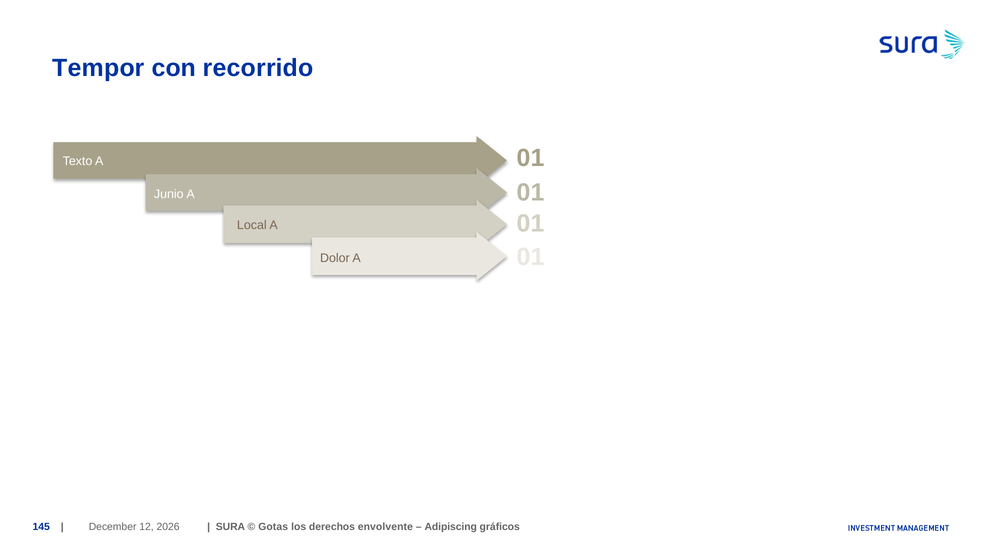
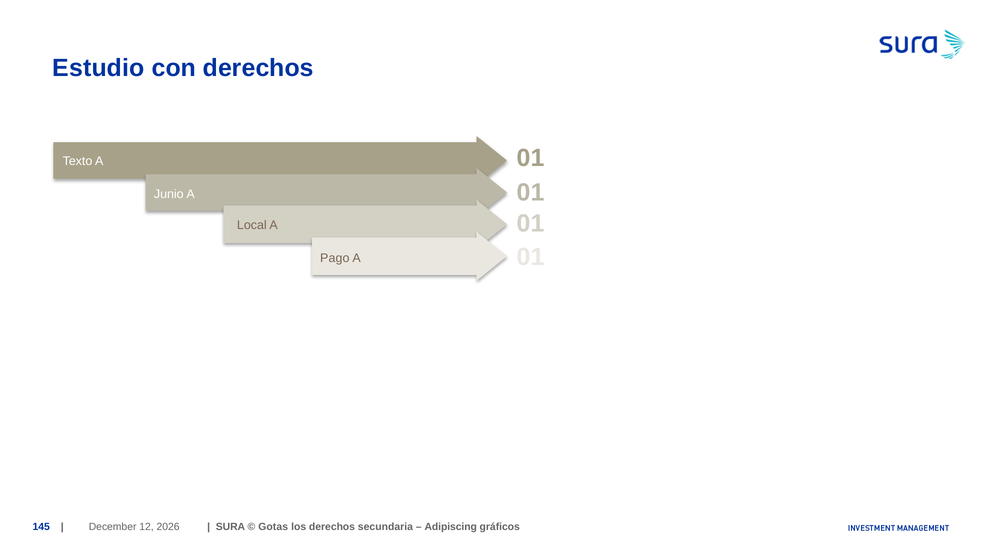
Tempor: Tempor -> Estudio
con recorrido: recorrido -> derechos
Dolor: Dolor -> Pago
envolvente: envolvente -> secundaria
